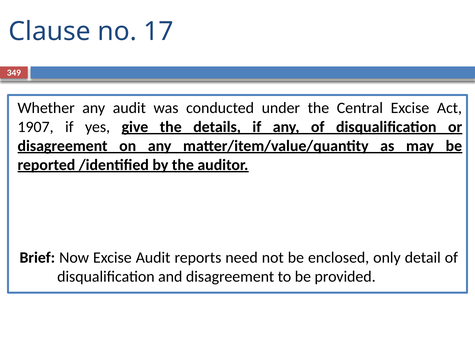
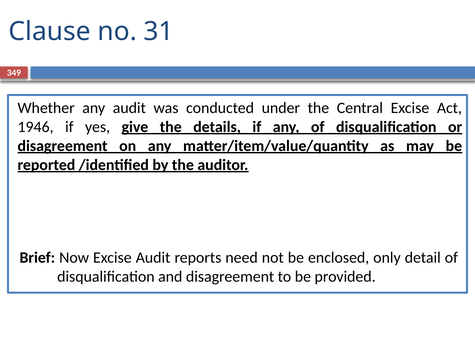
17: 17 -> 31
1907: 1907 -> 1946
